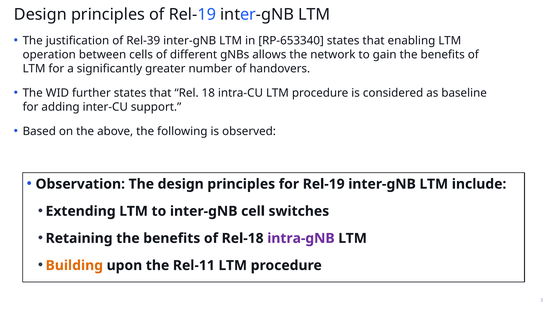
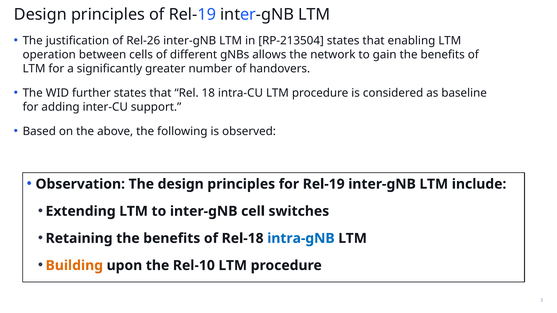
Rel-39: Rel-39 -> Rel-26
RP-653340: RP-653340 -> RP-213504
intra-gNB colour: purple -> blue
Rel-11: Rel-11 -> Rel-10
